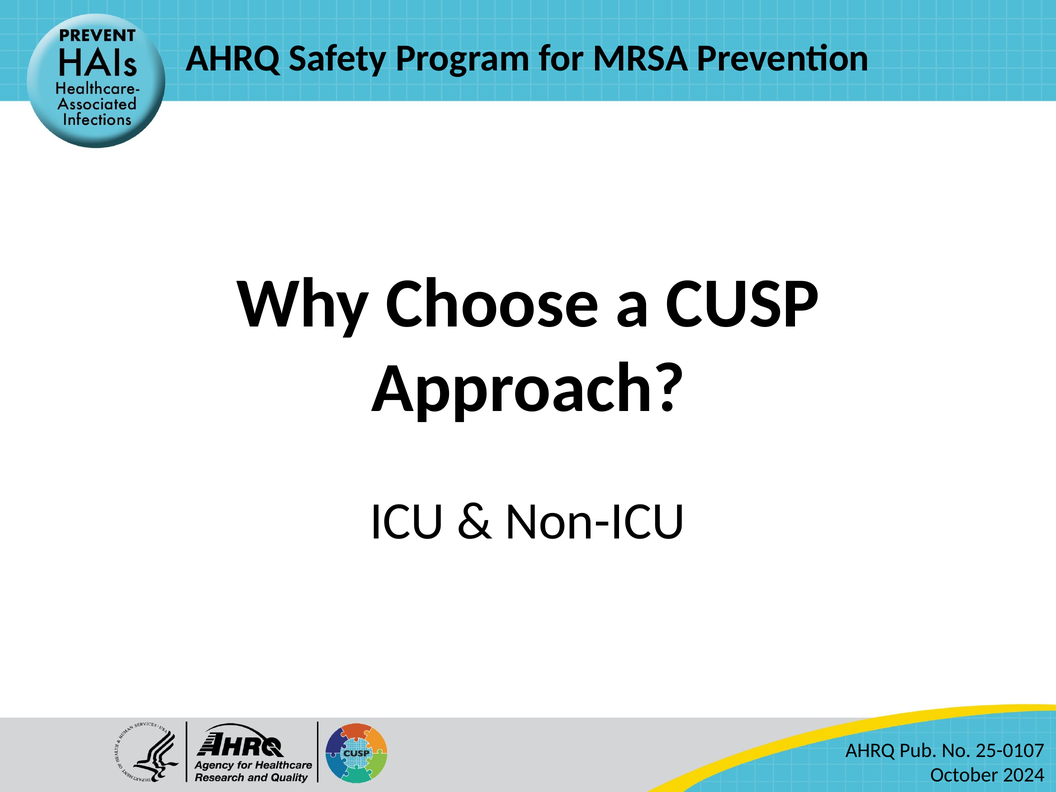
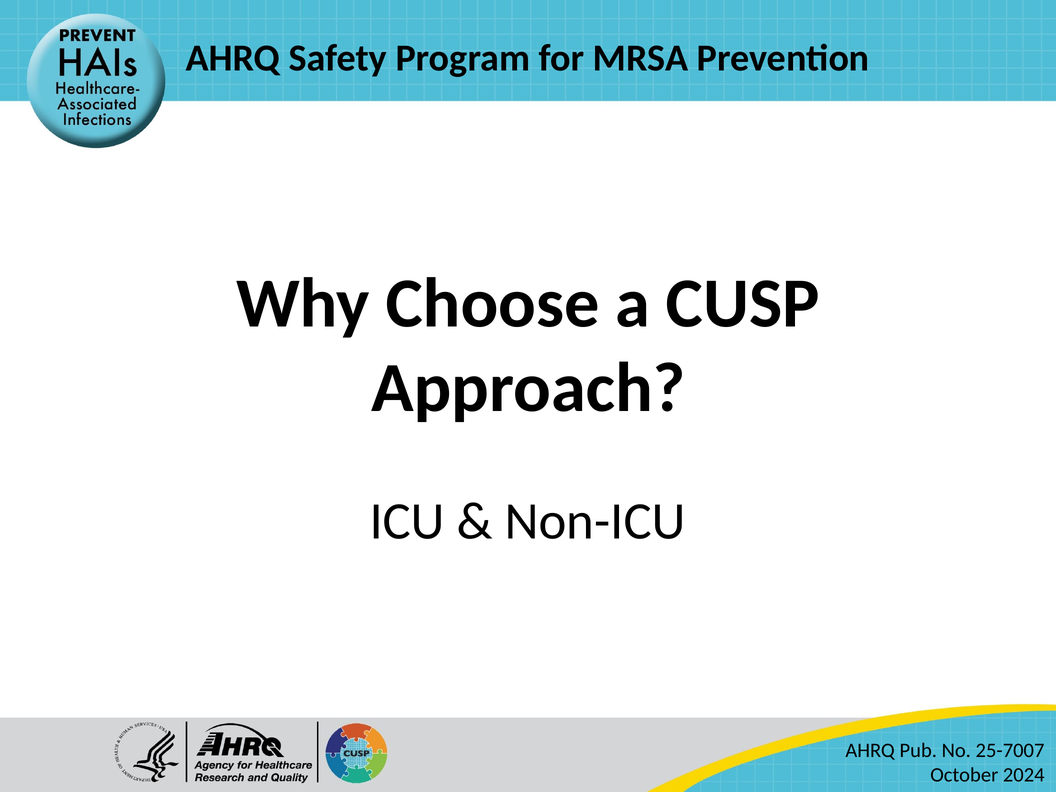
25-0107: 25-0107 -> 25-7007
